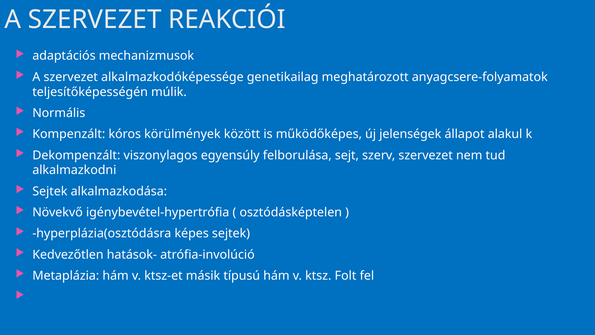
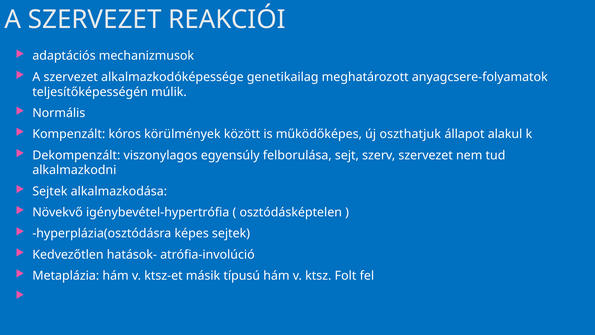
jelenségek: jelenségek -> oszthatjuk
